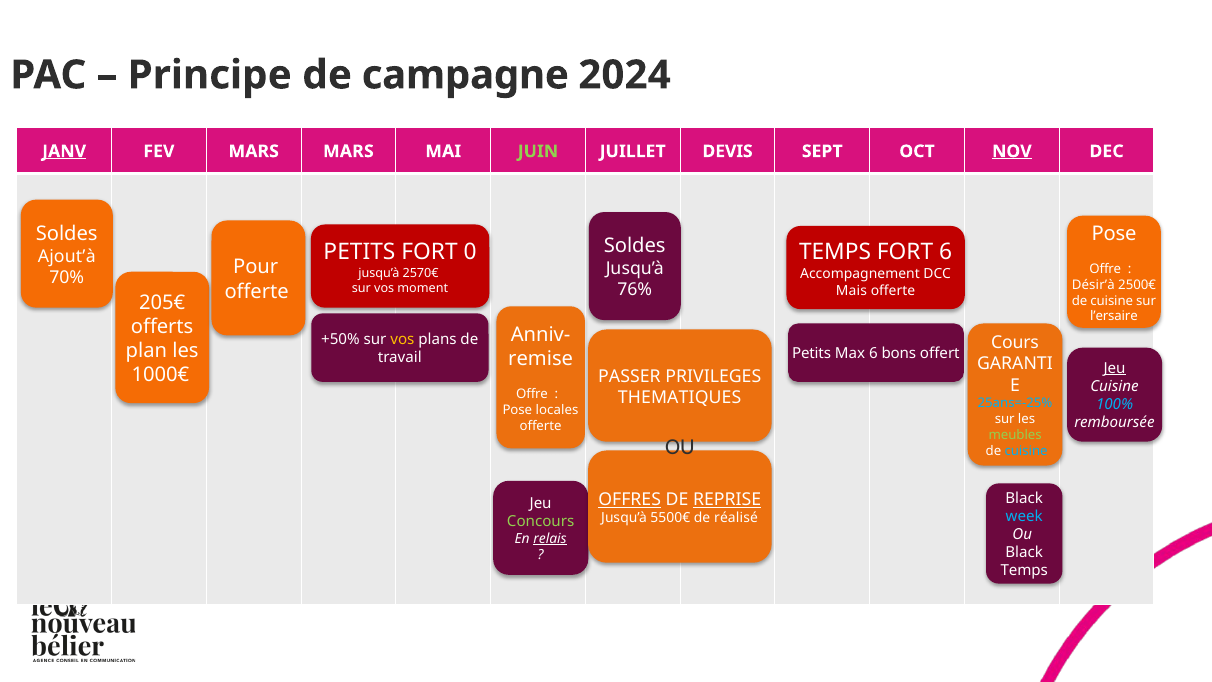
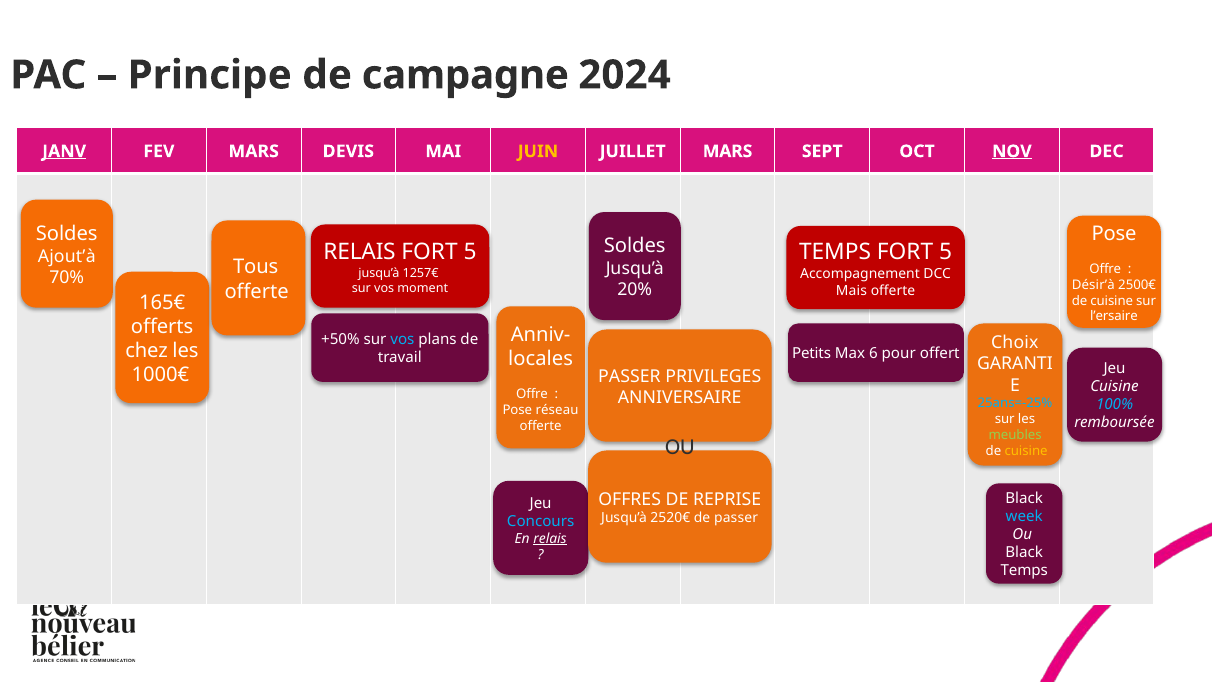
MARS MARS: MARS -> DEVIS
JUIN colour: light green -> yellow
JUILLET DEVIS: DEVIS -> MARS
PETITS at (359, 252): PETITS -> RELAIS
0 at (470, 252): 0 -> 5
TEMPS FORT 6: 6 -> 5
Pour: Pour -> Tous
2570€: 2570€ -> 1257€
76%: 76% -> 20%
205€: 205€ -> 165€
vos at (402, 339) colour: yellow -> light blue
Cours: Cours -> Choix
plan: plan -> chez
bons: bons -> pour
remise: remise -> locales
Jeu at (1115, 368) underline: present -> none
THEMATIQUES: THEMATIQUES -> ANNIVERSAIRE
locales: locales -> réseau
cuisine at (1026, 451) colour: light blue -> yellow
OFFRES underline: present -> none
REPRISE underline: present -> none
5500€: 5500€ -> 2520€
de réalisé: réalisé -> passer
Concours colour: light green -> light blue
